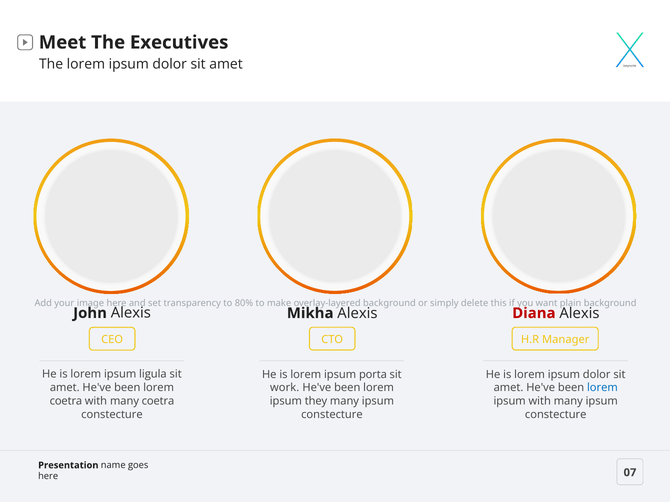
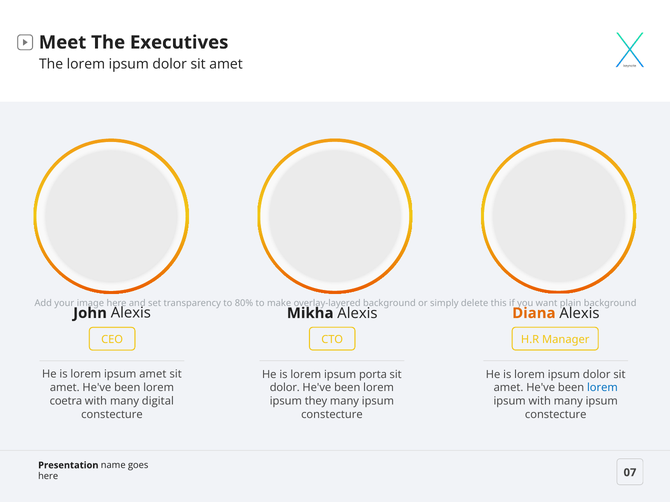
Diana colour: red -> orange
ipsum ligula: ligula -> amet
work at (285, 388): work -> dolor
many coetra: coetra -> digital
